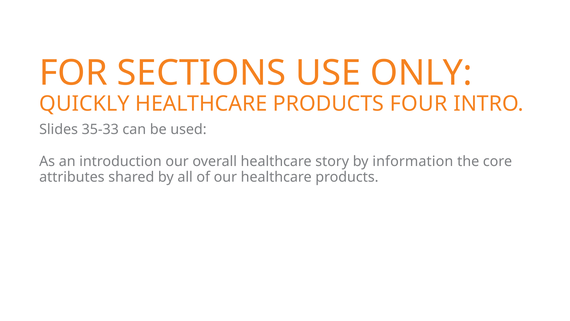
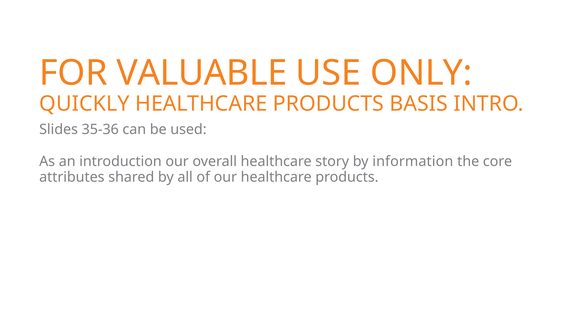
SECTIONS: SECTIONS -> VALUABLE
FOUR: FOUR -> BASIS
35-33: 35-33 -> 35-36
